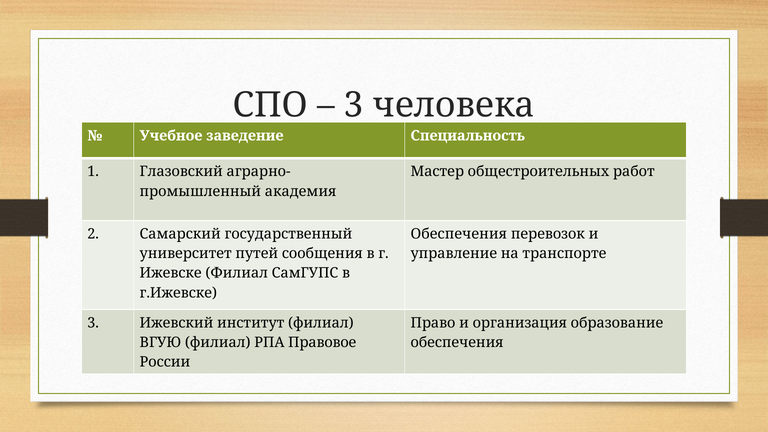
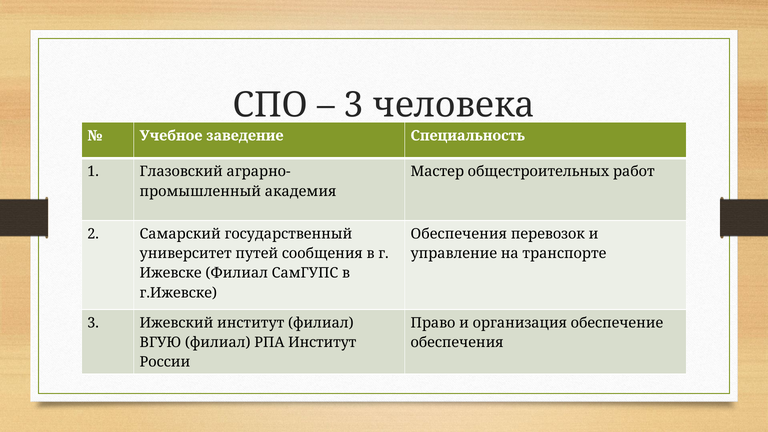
образование: образование -> обеспечение
РПА Правовое: Правовое -> Институт
